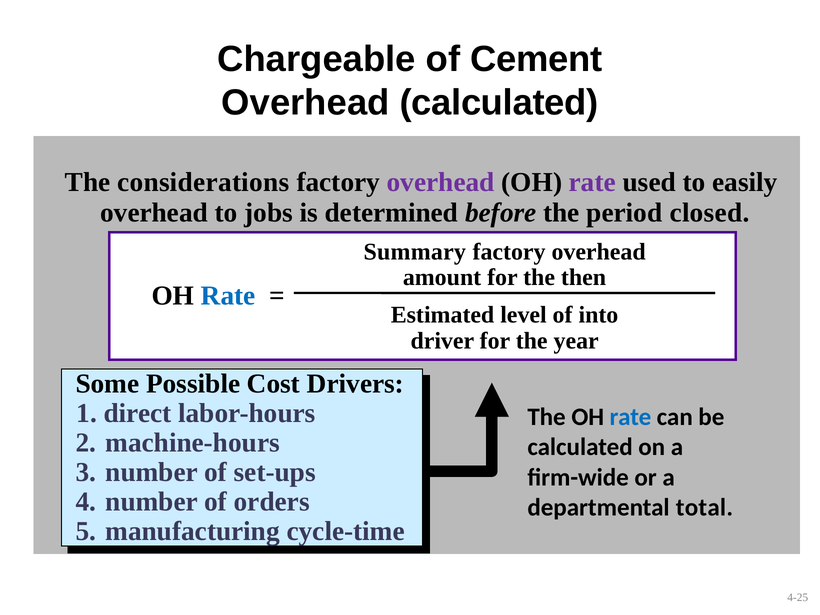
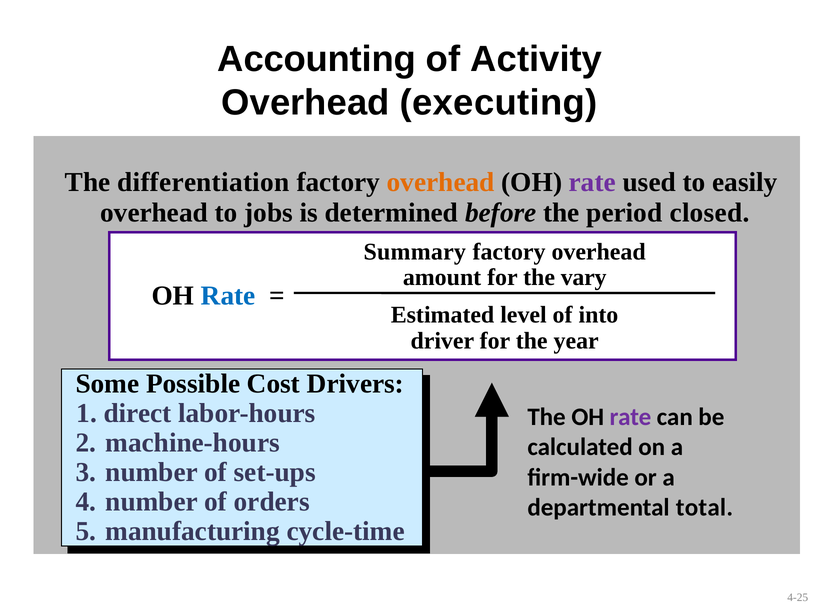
Chargeable: Chargeable -> Accounting
Cement: Cement -> Activity
Overhead calculated: calculated -> executing
considerations: considerations -> differentiation
overhead at (441, 182) colour: purple -> orange
then: then -> vary
rate at (630, 417) colour: blue -> purple
